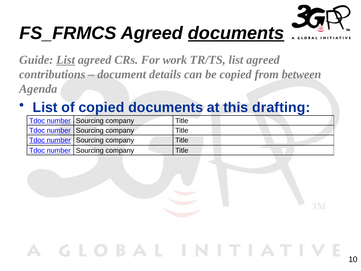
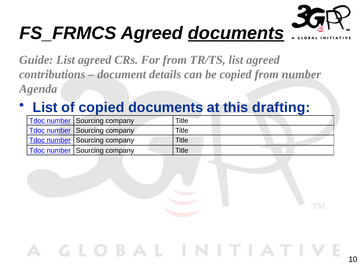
List at (66, 60) underline: present -> none
For work: work -> from
from between: between -> number
